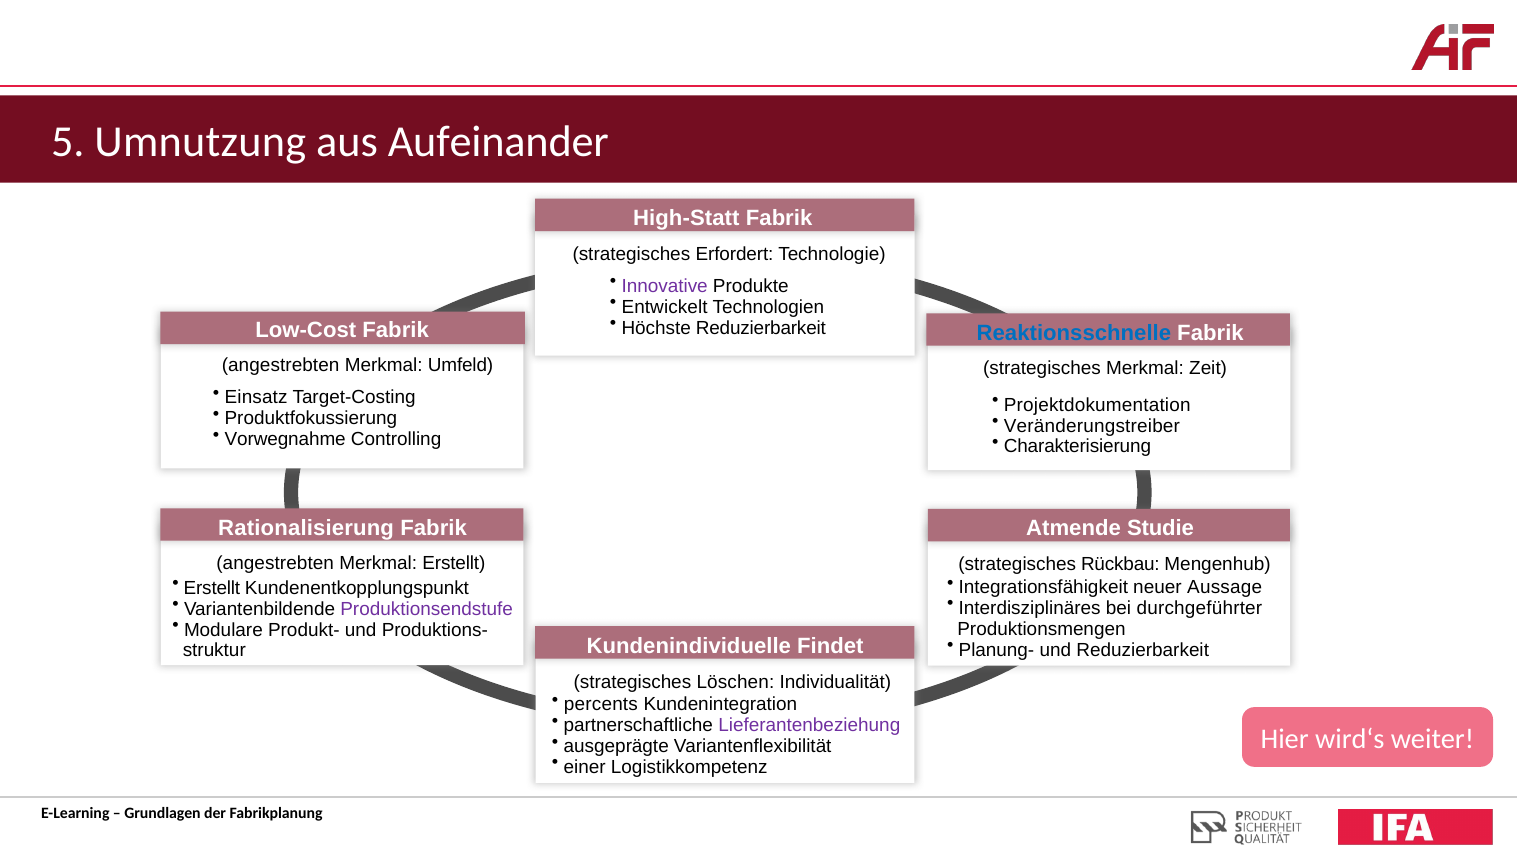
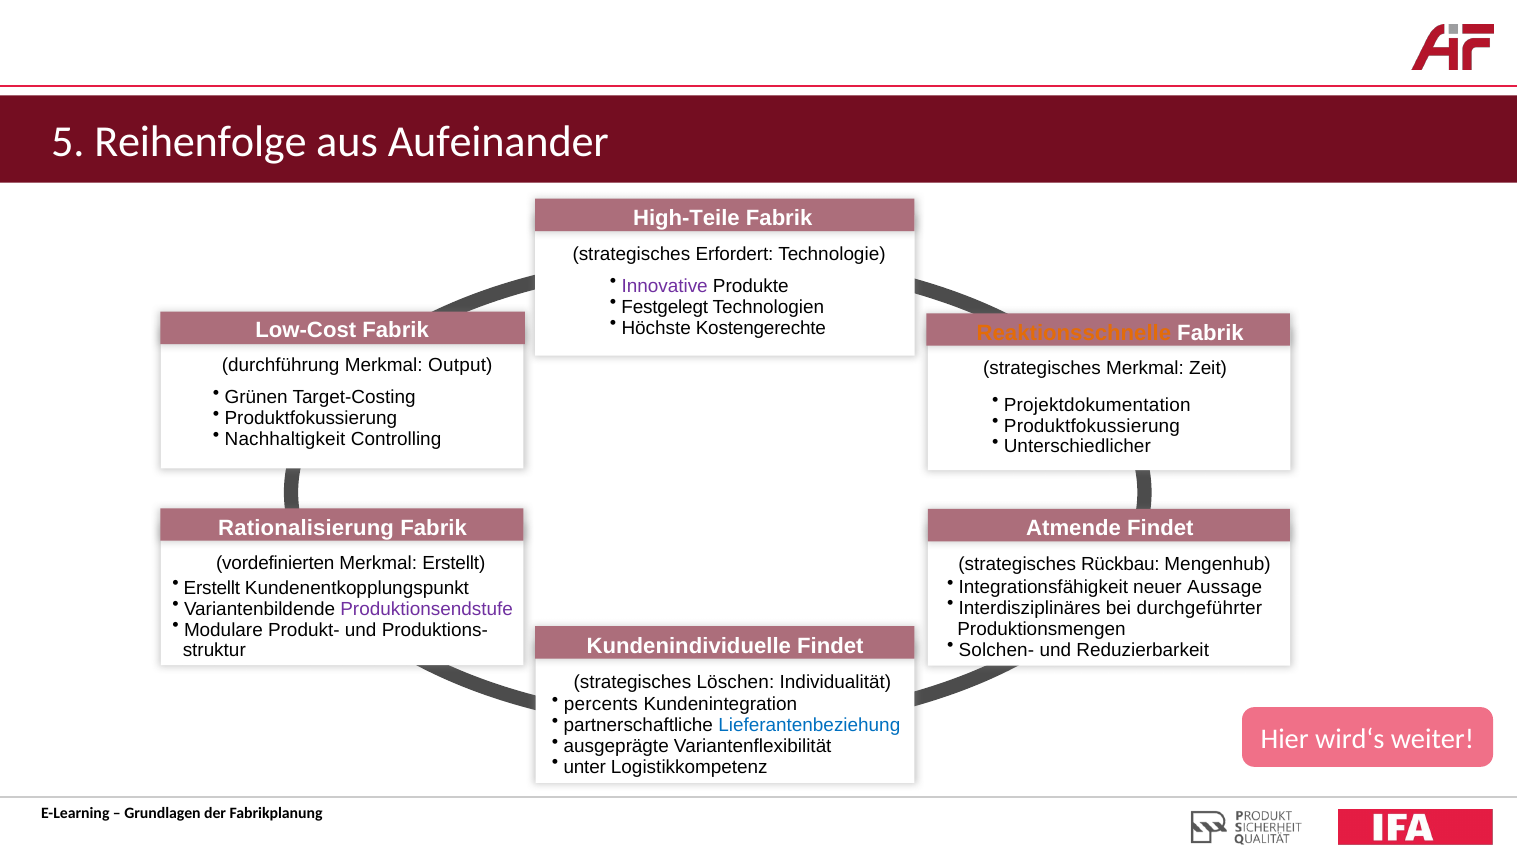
Umnutzung: Umnutzung -> Reihenfolge
High-Statt: High-Statt -> High-Teile
Entwickelt: Entwickelt -> Festgelegt
Höchste Reduzierbarkeit: Reduzierbarkeit -> Kostengerechte
Reaktionsschnelle colour: blue -> orange
angestrebten at (281, 365): angestrebten -> durchführung
Umfeld: Umfeld -> Output
Einsatz: Einsatz -> Grünen
Veränderungstreiber at (1092, 426): Veränderungstreiber -> Produktfokussierung
Vorwegnahme: Vorwegnahme -> Nachhaltigkeit
Charakterisierung: Charakterisierung -> Unterschiedlicher
Atmende Studie: Studie -> Findet
angestrebten at (275, 564): angestrebten -> vordefinierten
Planung-: Planung- -> Solchen-
Lieferantenbeziehung colour: purple -> blue
einer: einer -> unter
